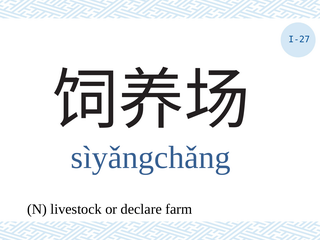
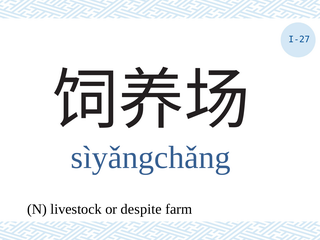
declare: declare -> despite
